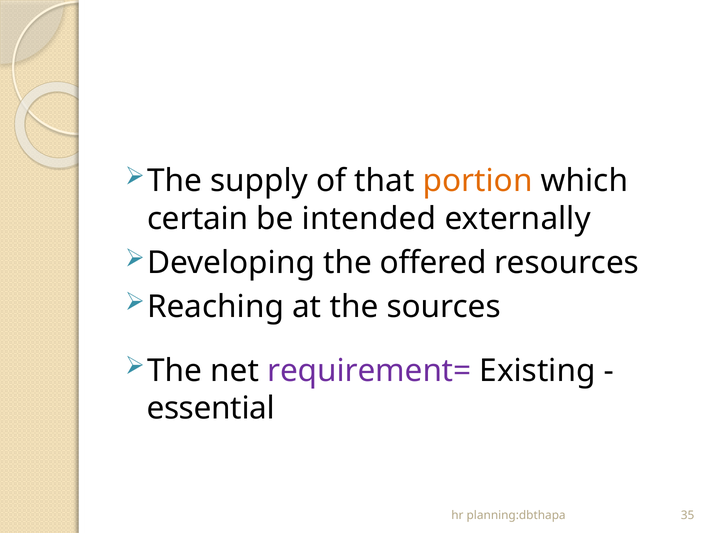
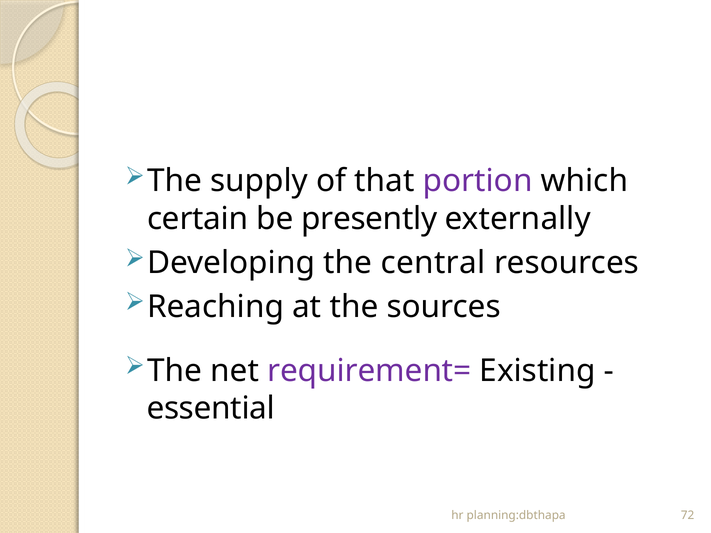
portion colour: orange -> purple
intended: intended -> presently
offered: offered -> central
35: 35 -> 72
